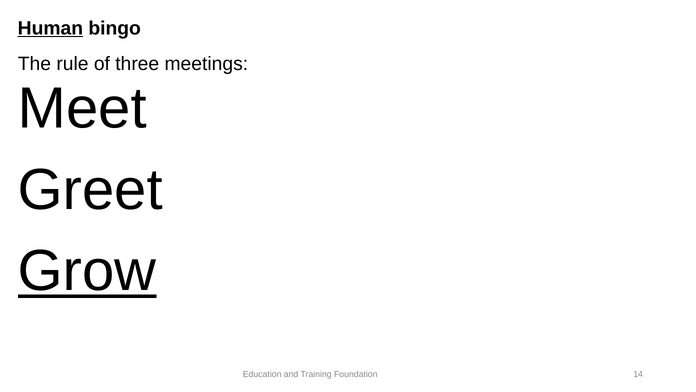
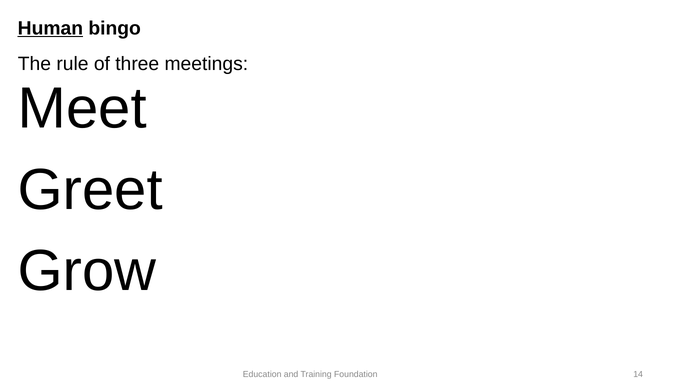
Grow underline: present -> none
